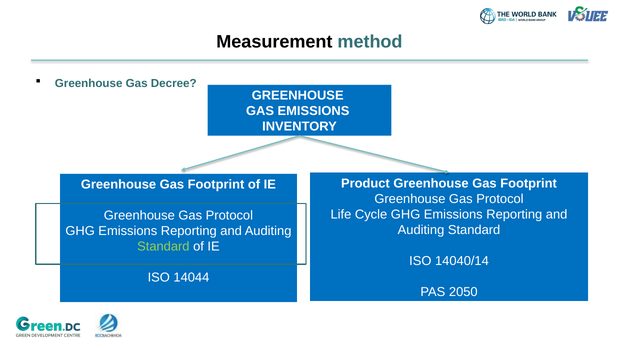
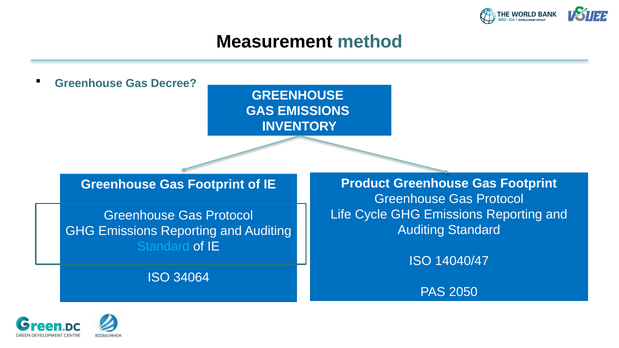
Standard at (163, 247) colour: light green -> light blue
14040/14: 14040/14 -> 14040/47
14044: 14044 -> 34064
